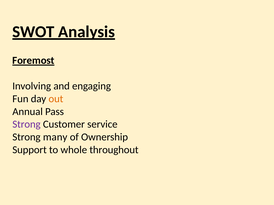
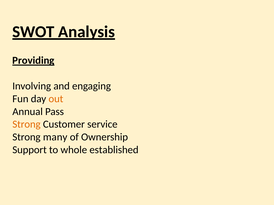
Foremost: Foremost -> Providing
Strong at (26, 125) colour: purple -> orange
throughout: throughout -> established
